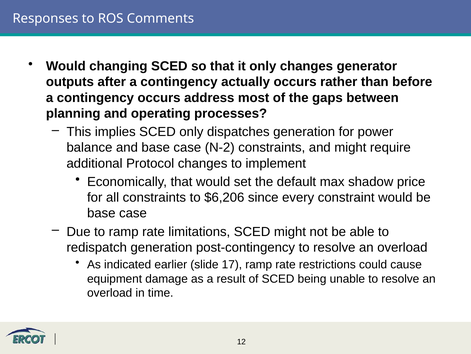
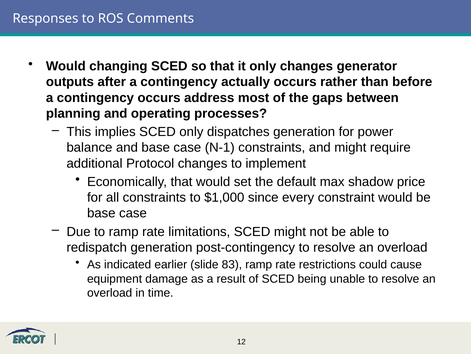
N-2: N-2 -> N-1
$6,206: $6,206 -> $1,000
17: 17 -> 83
